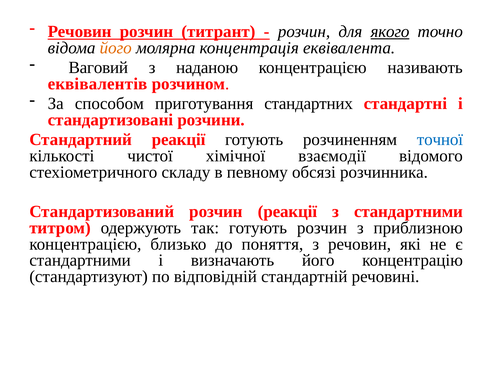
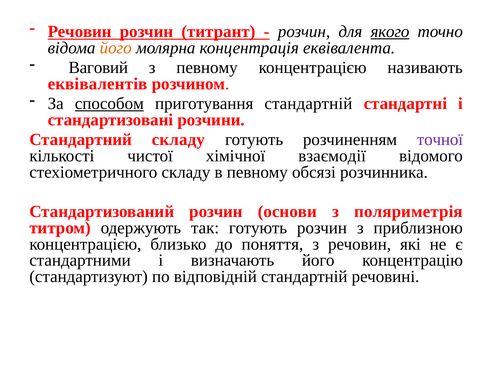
з наданою: наданою -> певному
способом underline: none -> present
приготування стандартних: стандартних -> стандартній
Стандартний реакції: реакції -> складу
точної colour: blue -> purple
розчин реакції: реакції -> основи
з стандартними: стандартними -> поляриметрія
